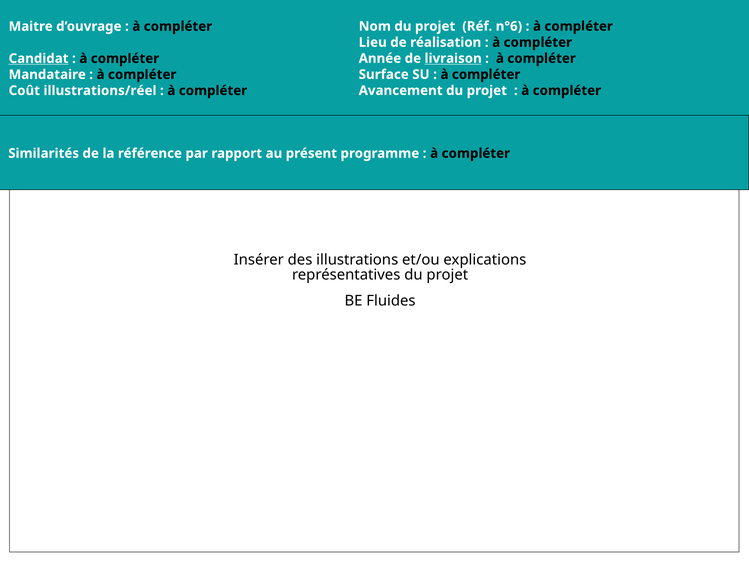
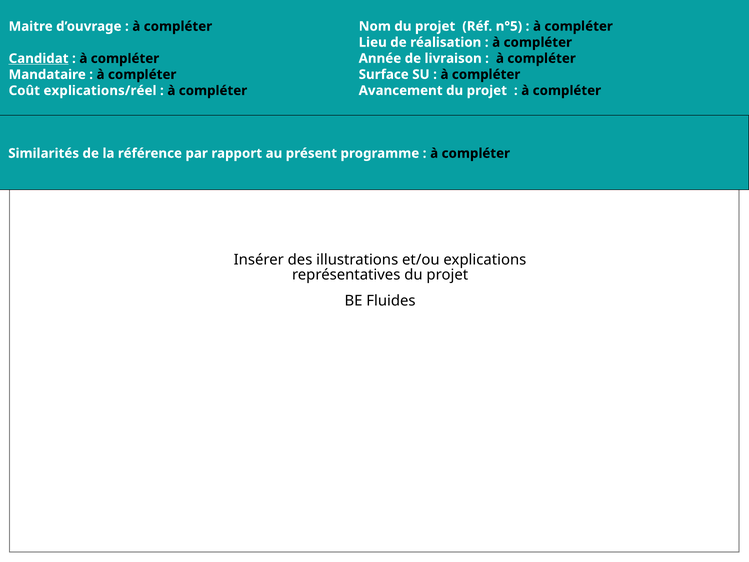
n°6: n°6 -> n°5
livraison underline: present -> none
illustrations/réel: illustrations/réel -> explications/réel
